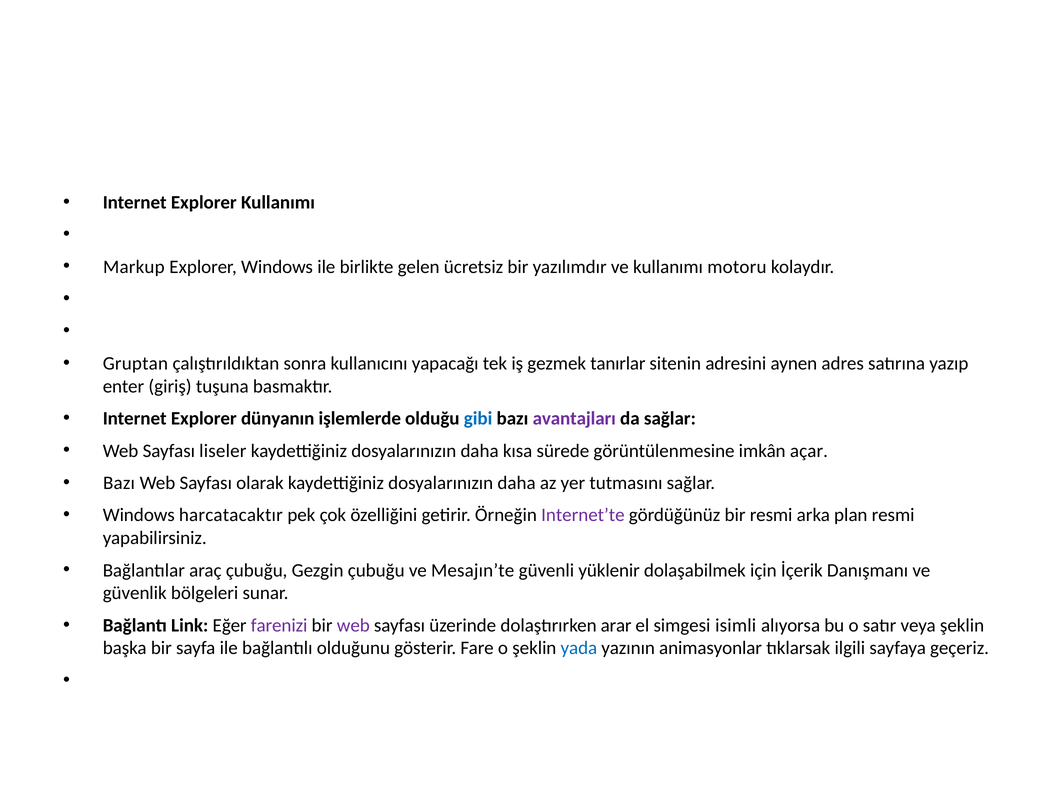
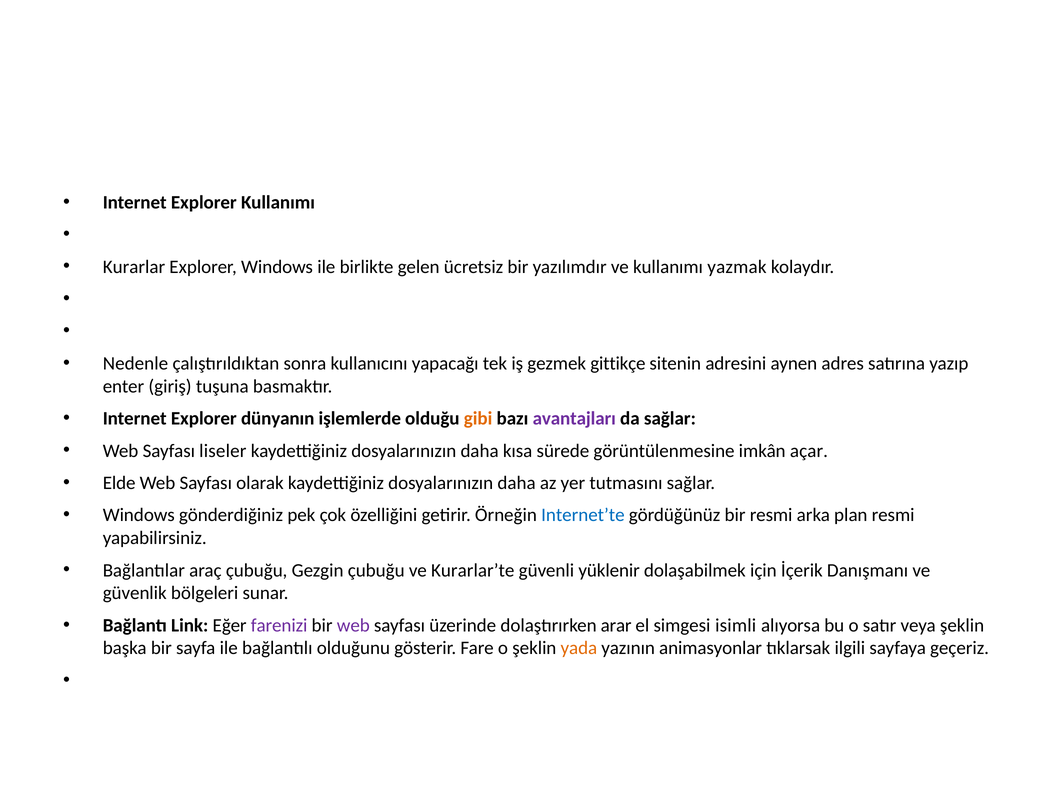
Markup: Markup -> Kurarlar
motoru: motoru -> yazmak
Gruptan: Gruptan -> Nedenle
tanırlar: tanırlar -> gittikçe
gibi colour: blue -> orange
Bazı at (119, 483): Bazı -> Elde
harcatacaktır: harcatacaktır -> gönderdiğiniz
Internet’te colour: purple -> blue
Mesajın’te: Mesajın’te -> Kurarlar’te
yada colour: blue -> orange
